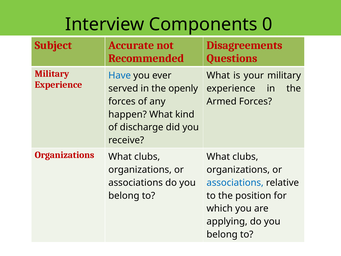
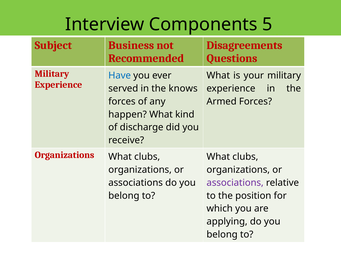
0: 0 -> 5
Accurate: Accurate -> Business
openly: openly -> knows
associations at (235, 182) colour: blue -> purple
